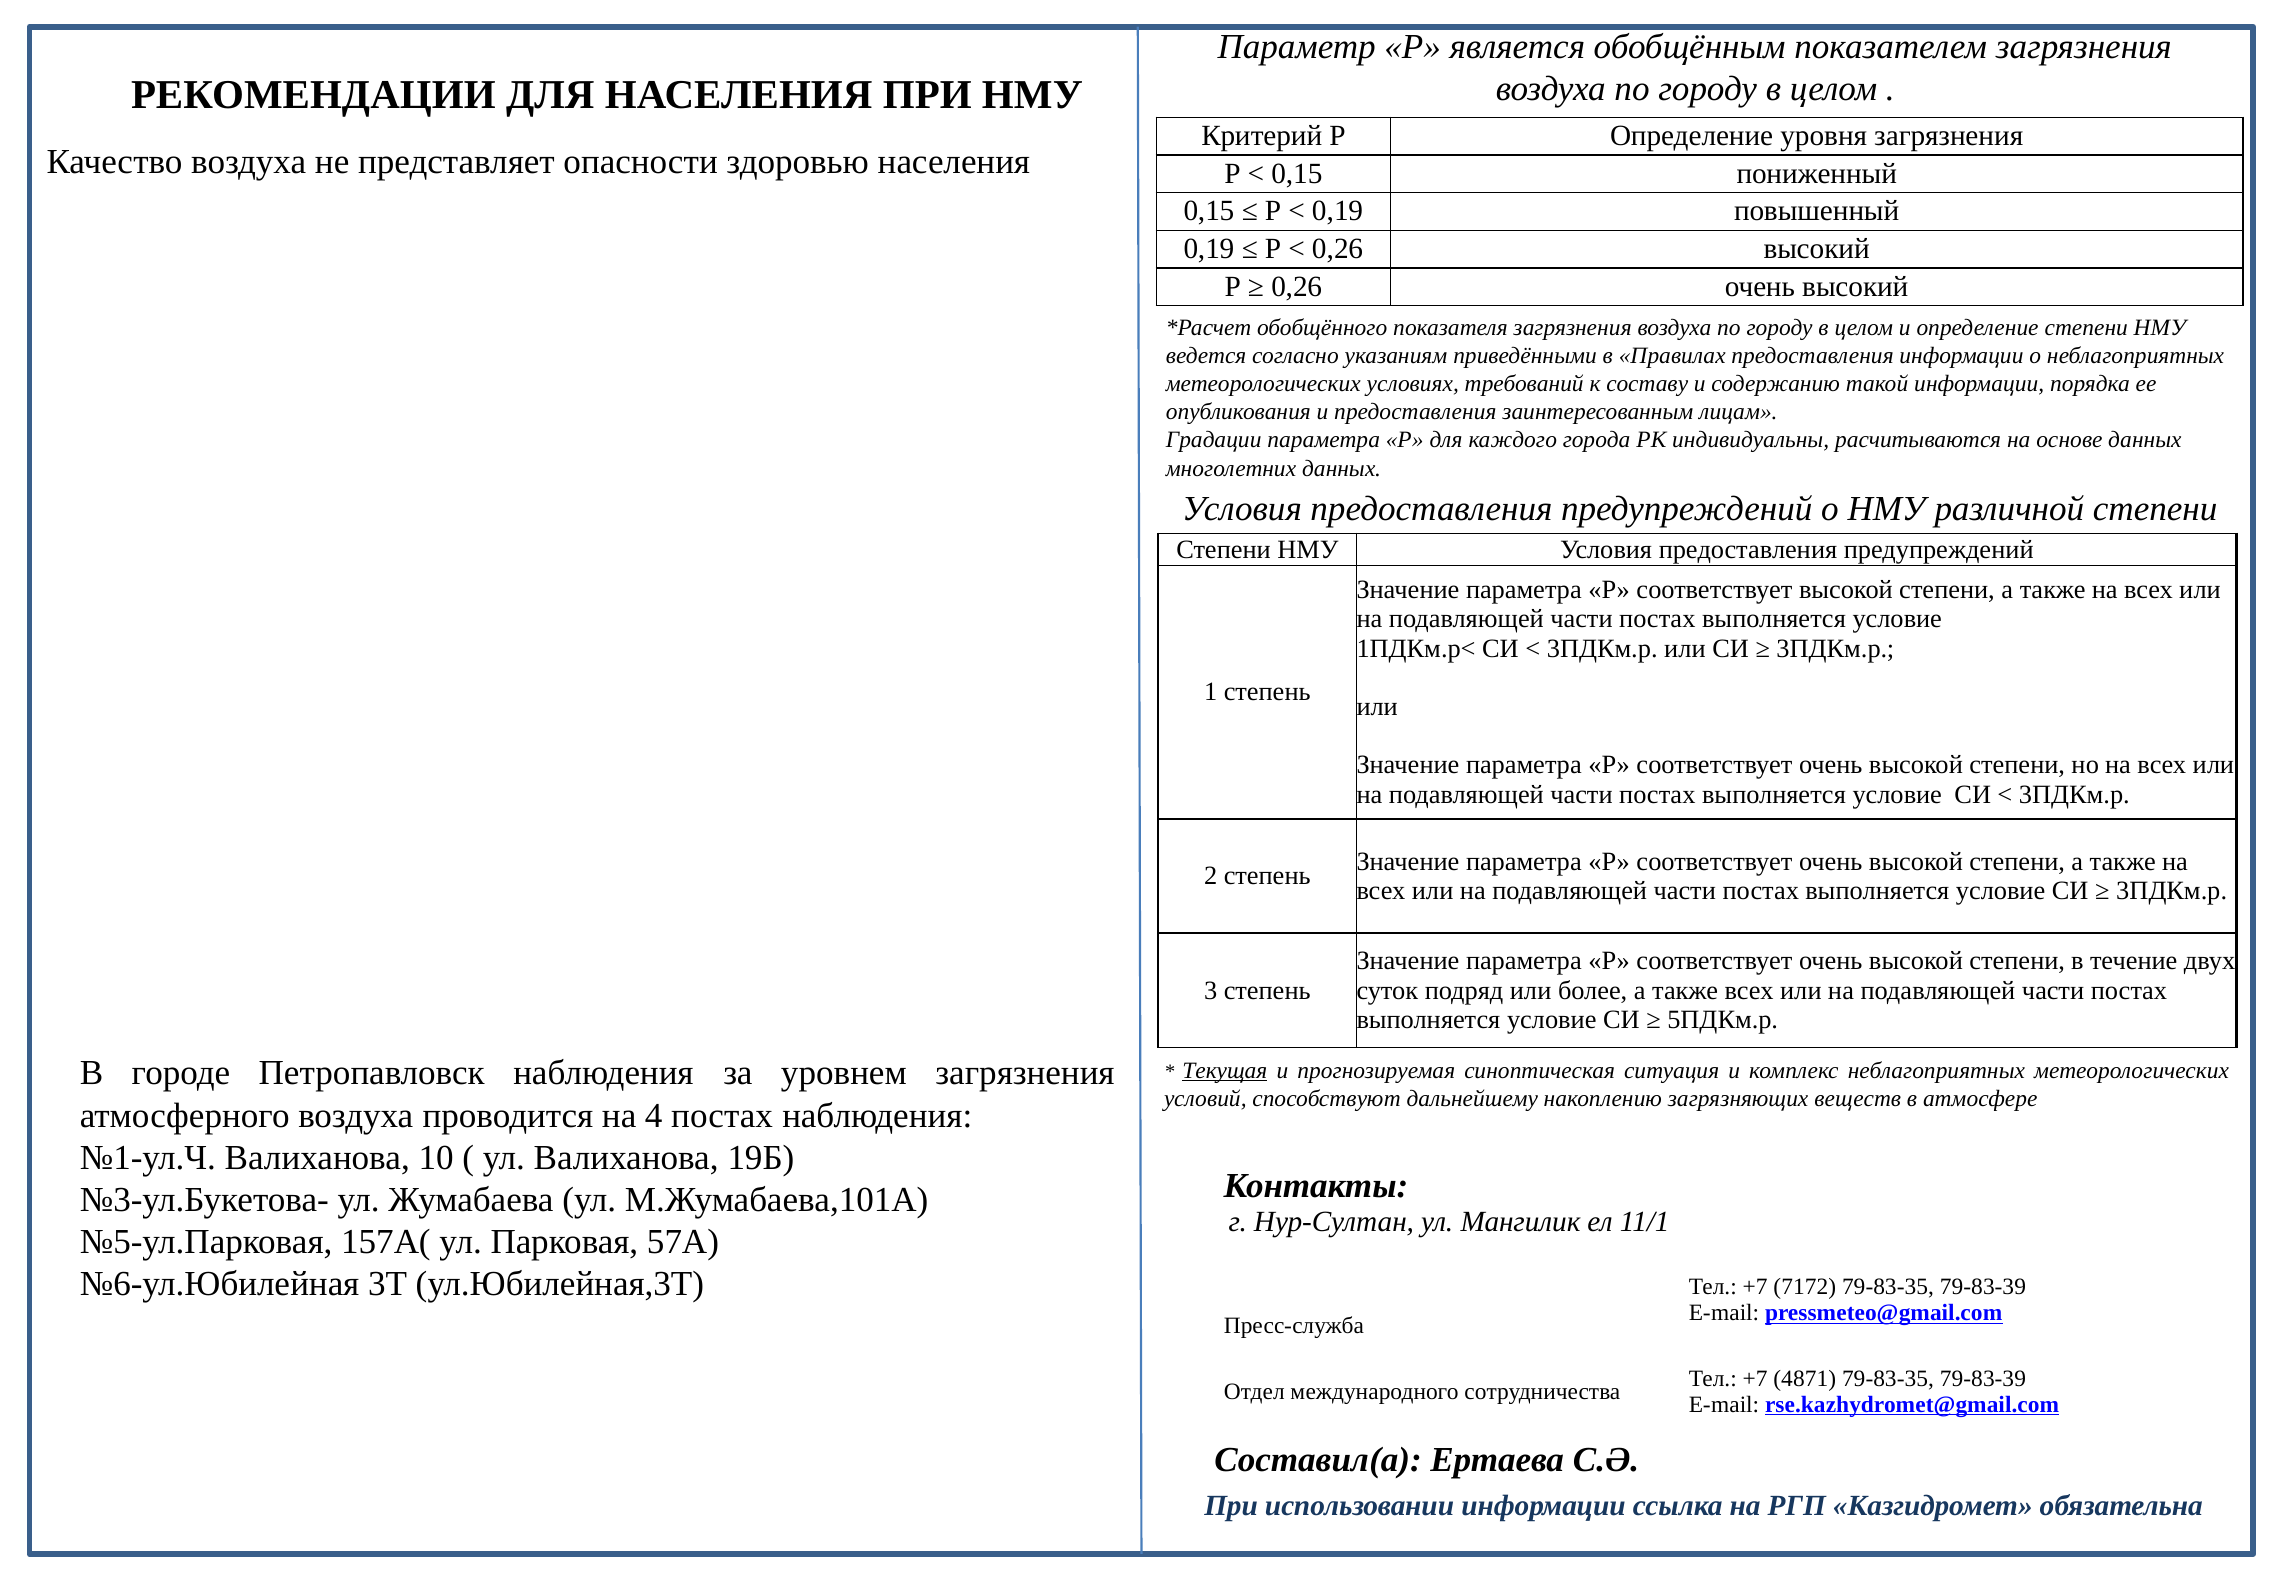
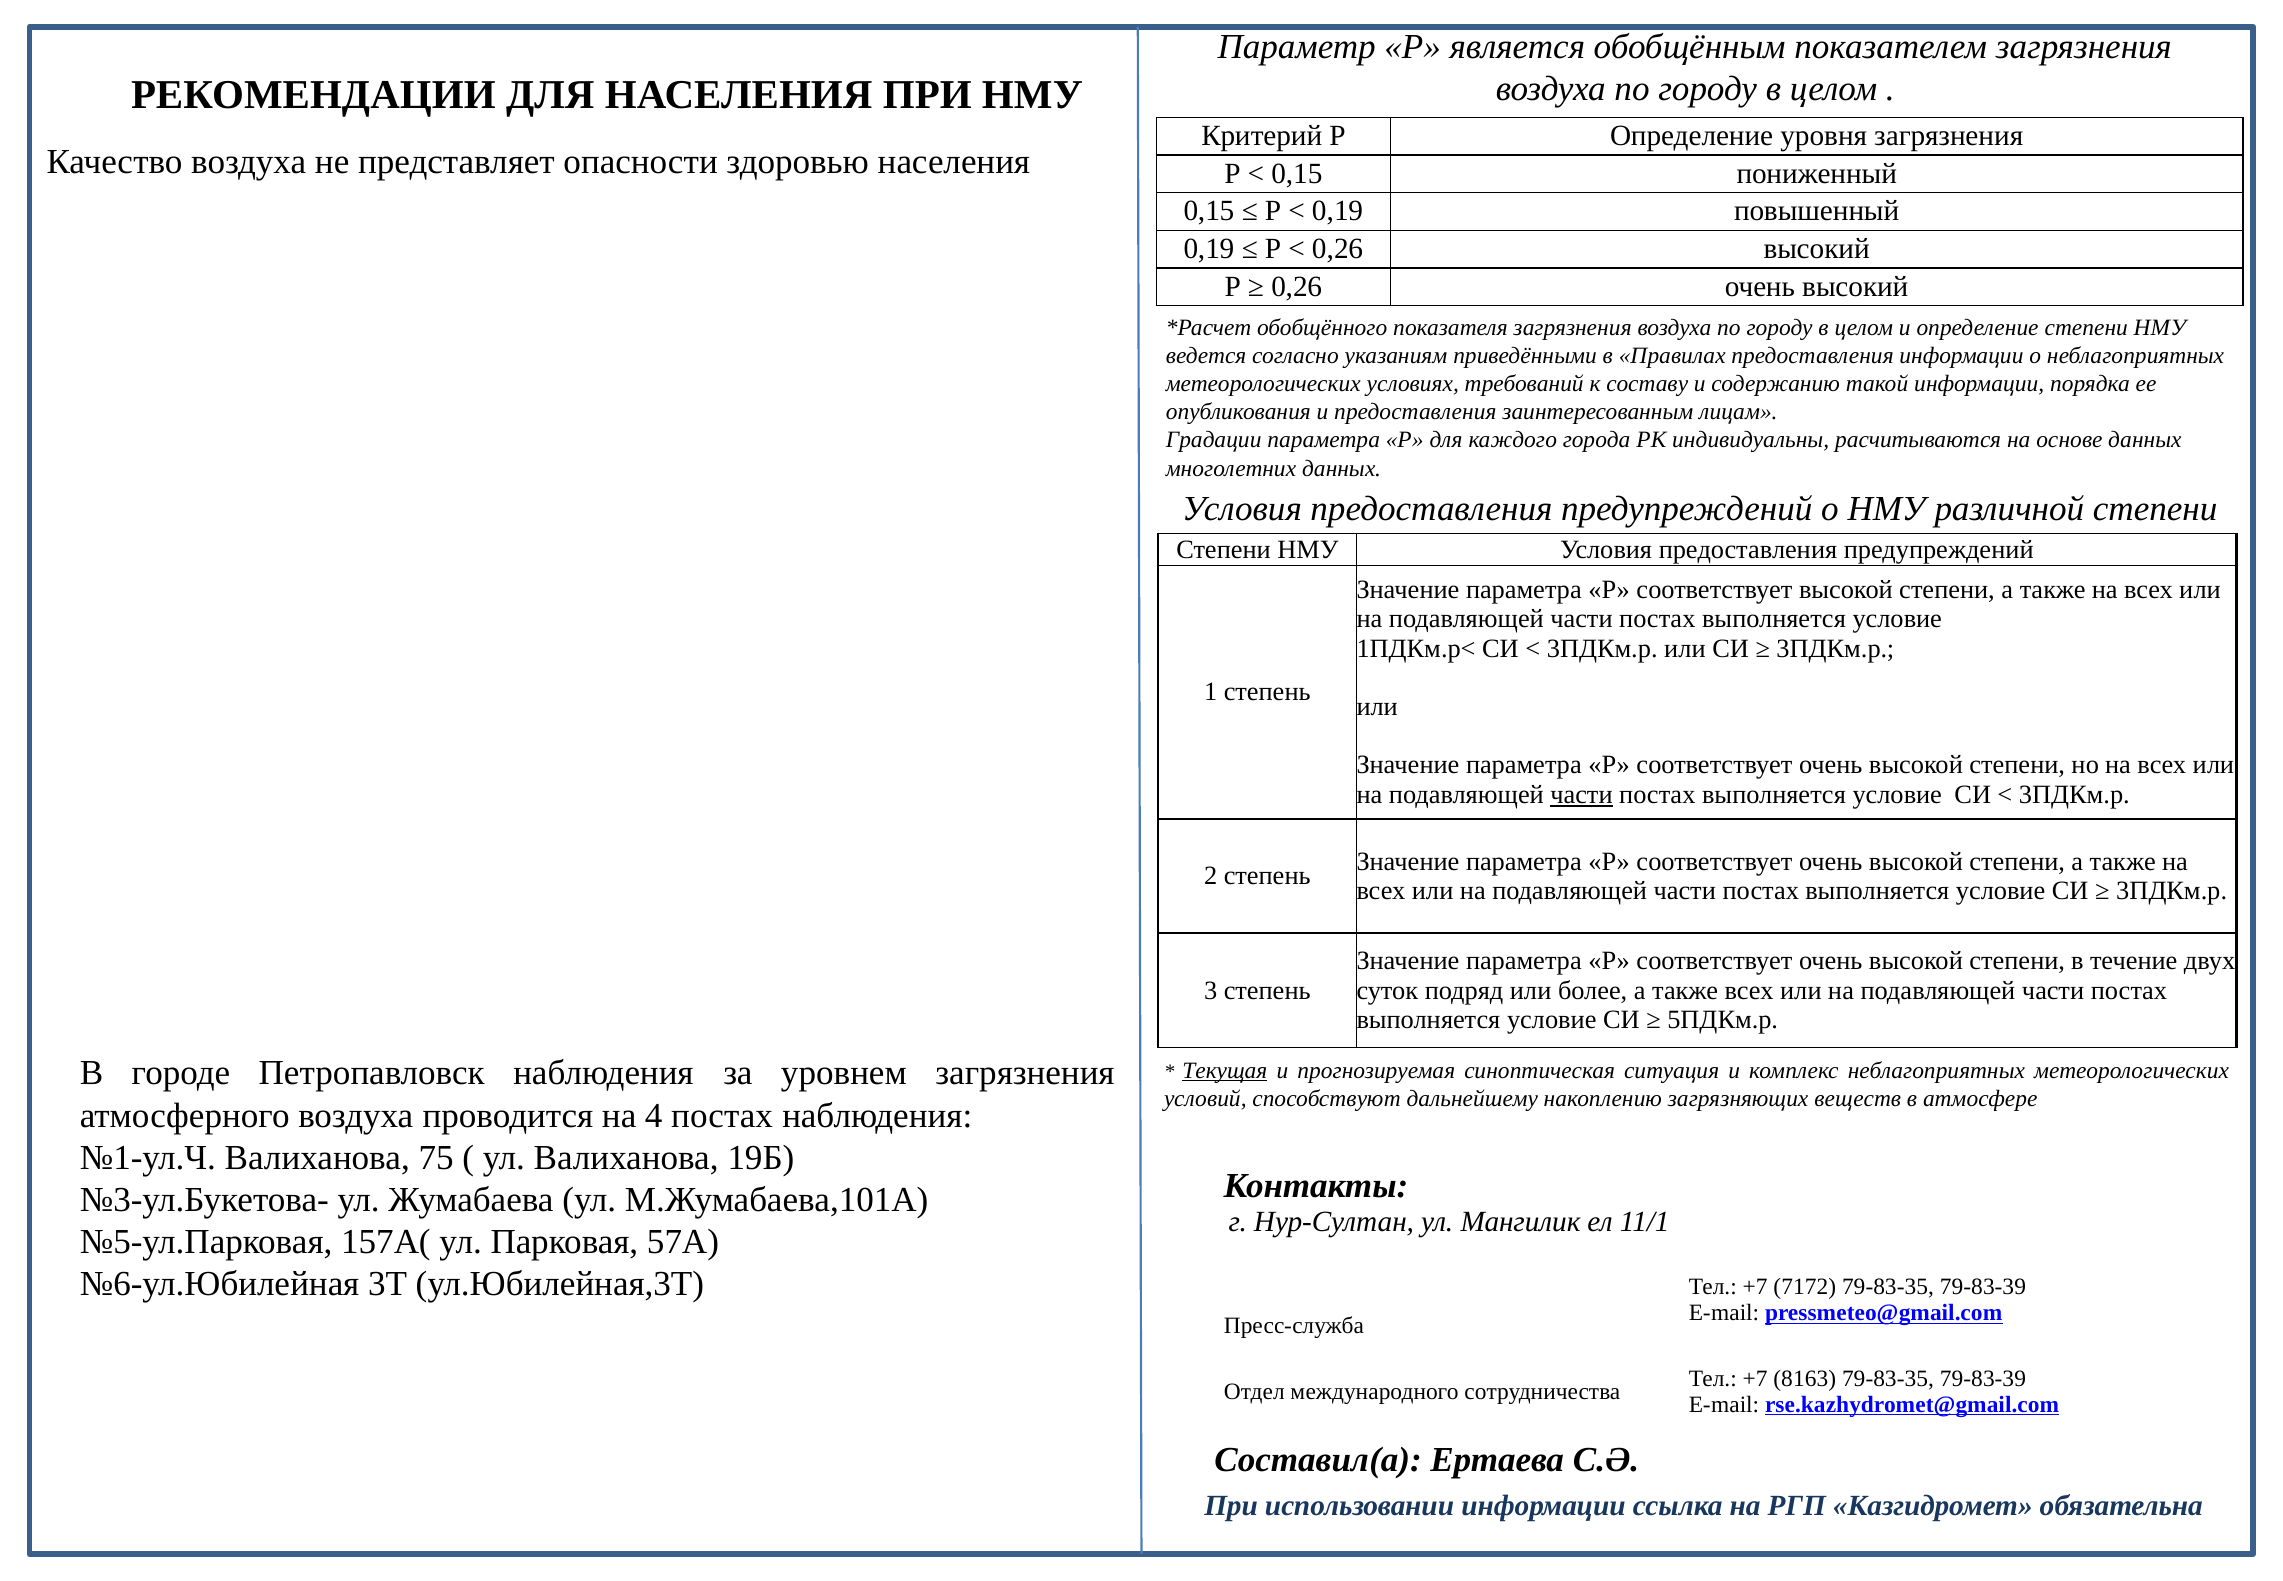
части at (1582, 794) underline: none -> present
10: 10 -> 75
4871: 4871 -> 8163
